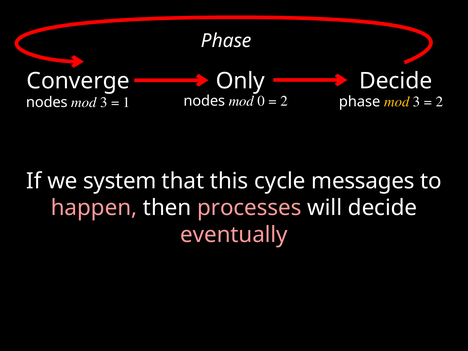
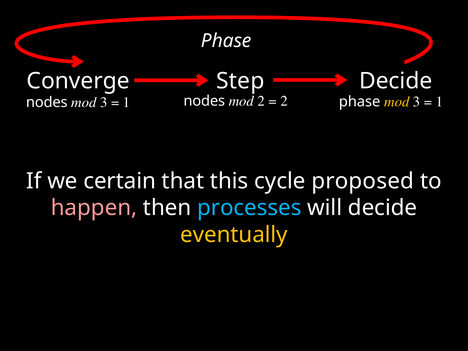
Only: Only -> Step
2 at (439, 102): 2 -> 1
mod 0: 0 -> 2
system: system -> certain
messages: messages -> proposed
processes colour: pink -> light blue
eventually colour: pink -> yellow
